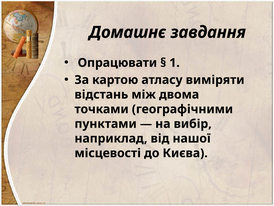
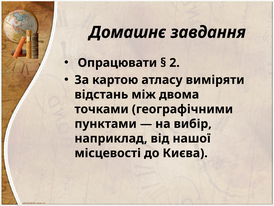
1: 1 -> 2
